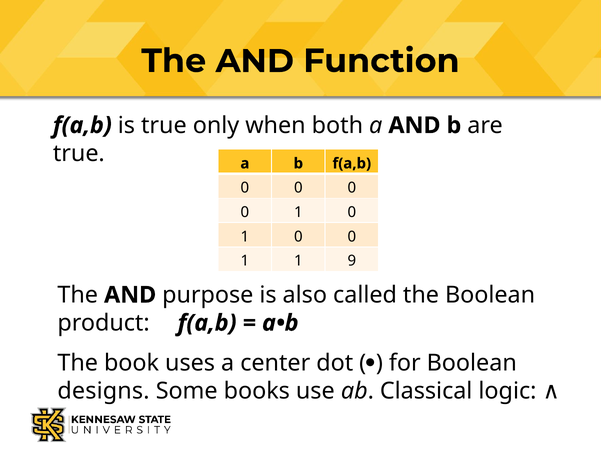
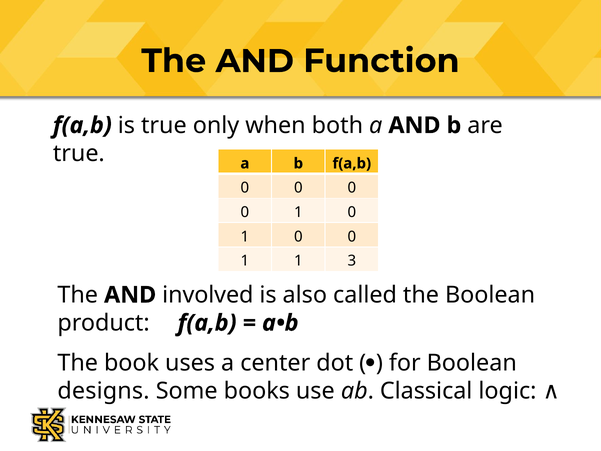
9: 9 -> 3
purpose: purpose -> involved
